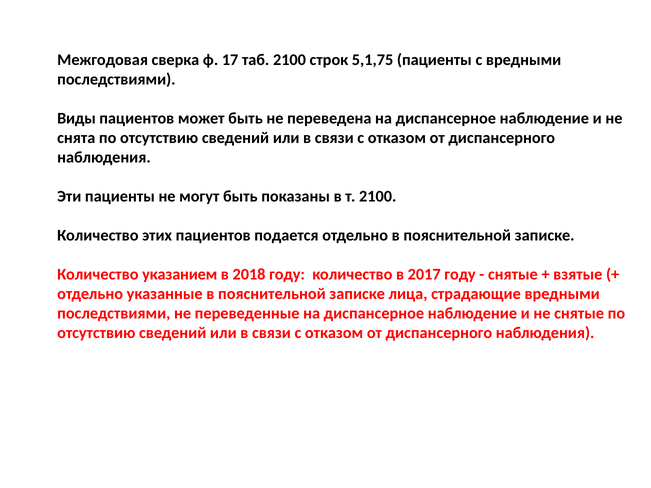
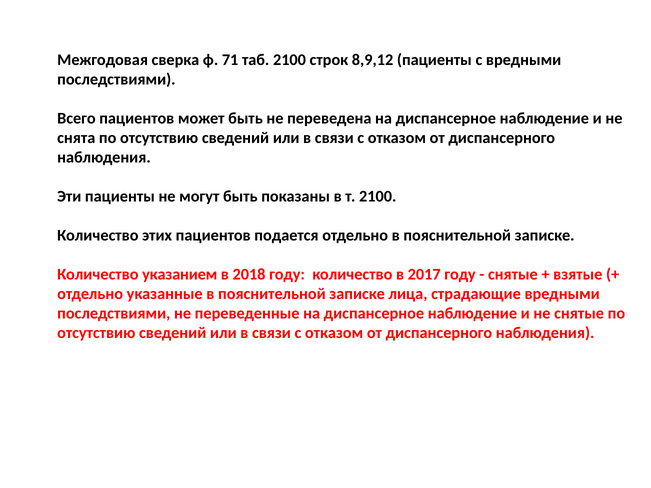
17: 17 -> 71
5,1,75: 5,1,75 -> 8,9,12
Виды: Виды -> Всего
